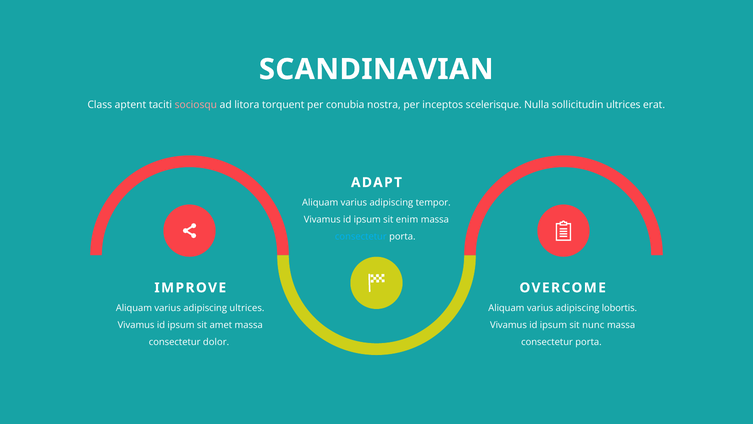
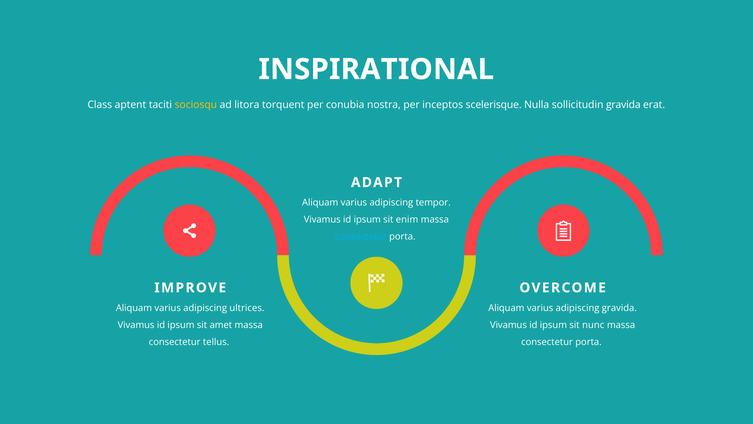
SCANDINAVIAN: SCANDINAVIAN -> INSPIRATIONAL
sociosqu colour: pink -> yellow
sollicitudin ultrices: ultrices -> gravida
adipiscing lobortis: lobortis -> gravida
dolor: dolor -> tellus
